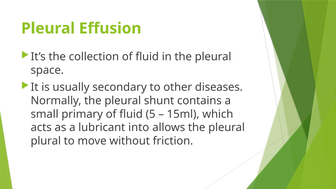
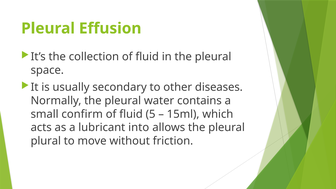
shunt: shunt -> water
primary: primary -> confirm
